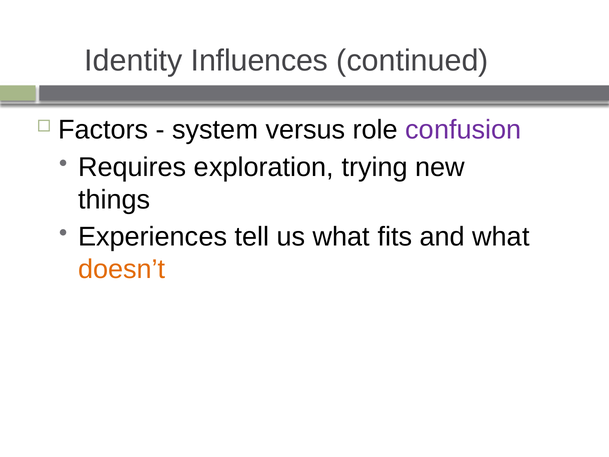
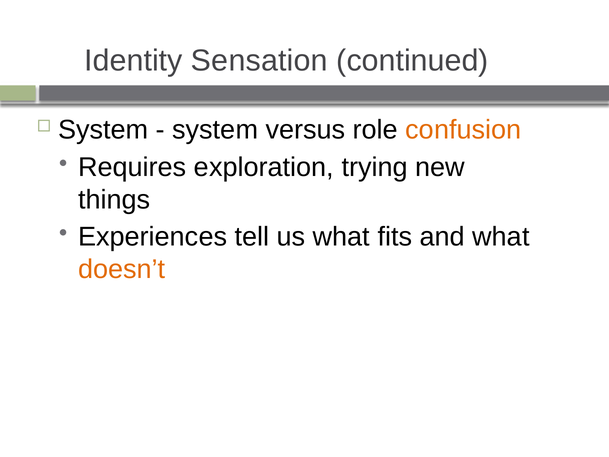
Influences: Influences -> Sensation
Factors at (103, 130): Factors -> System
confusion colour: purple -> orange
